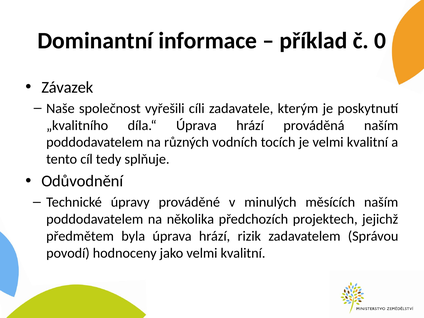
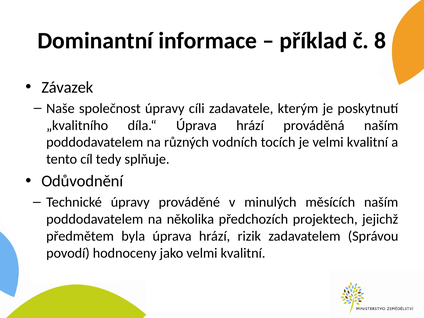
0: 0 -> 8
společnost vyřešili: vyřešili -> úpravy
